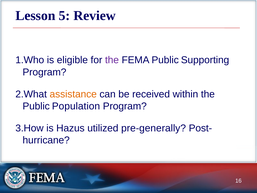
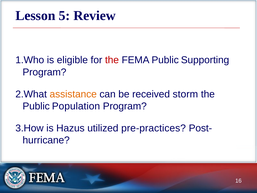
the at (112, 60) colour: purple -> red
within: within -> storm
pre-generally: pre-generally -> pre-practices
